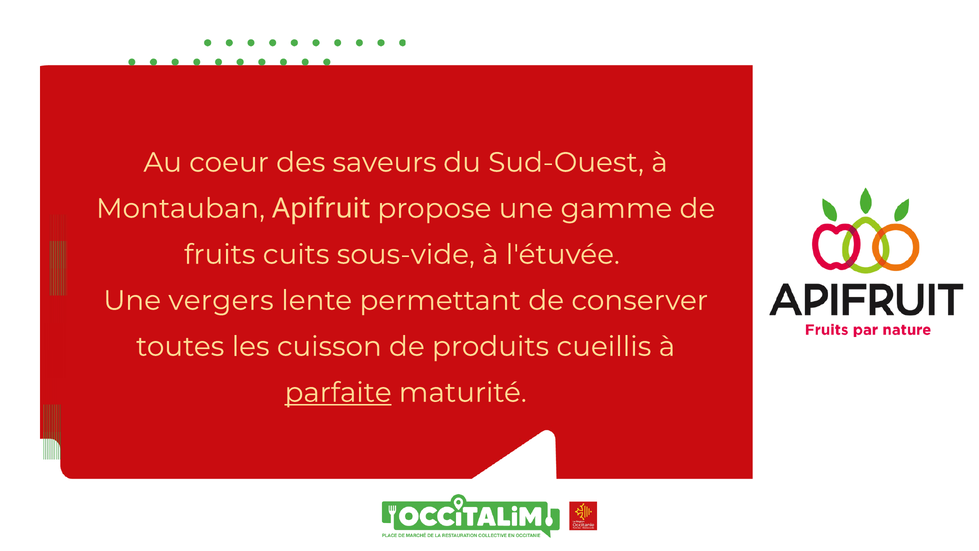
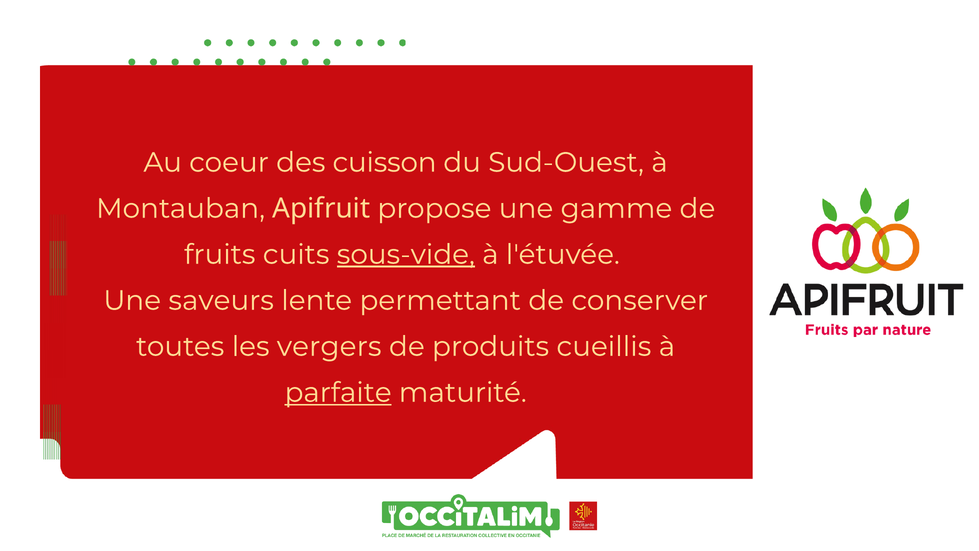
saveurs: saveurs -> cuisson
sous-vide underline: none -> present
vergers: vergers -> saveurs
cuisson: cuisson -> vergers
